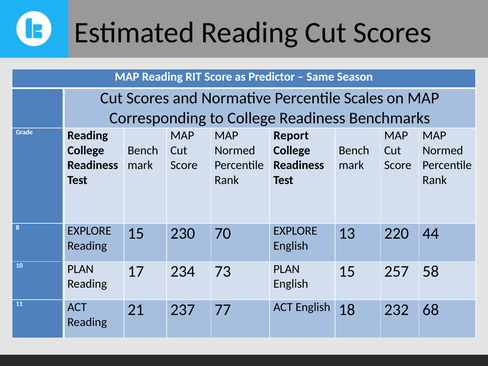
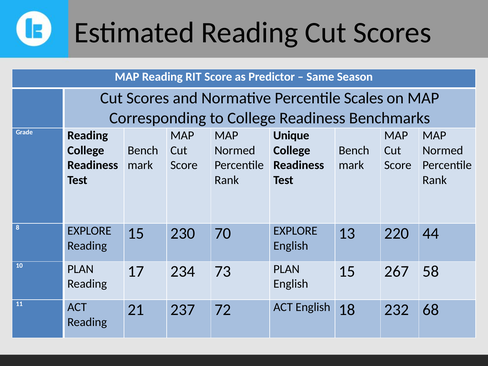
Report: Report -> Unique
257: 257 -> 267
77: 77 -> 72
